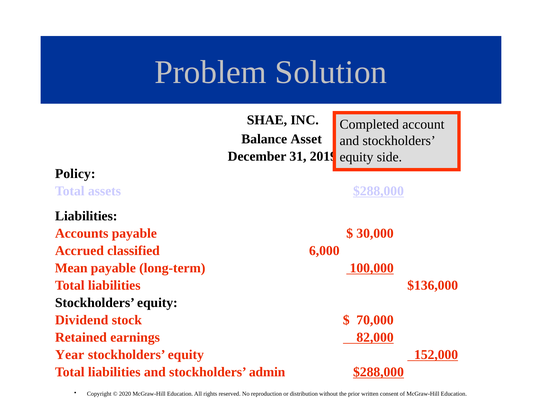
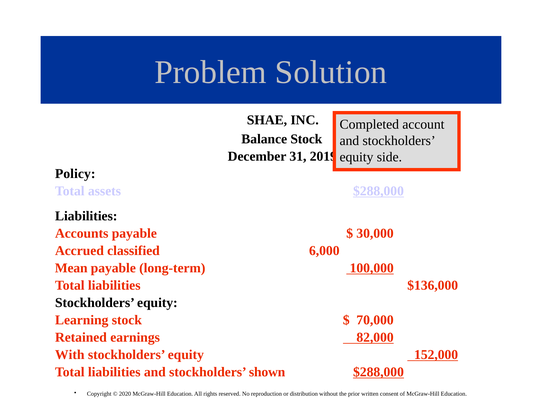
Balance Asset: Asset -> Stock
Dividend: Dividend -> Learning
Year: Year -> With
admin: admin -> shown
